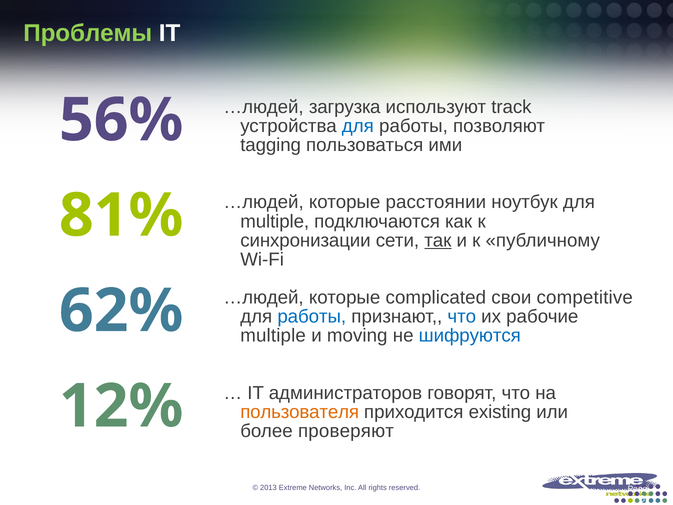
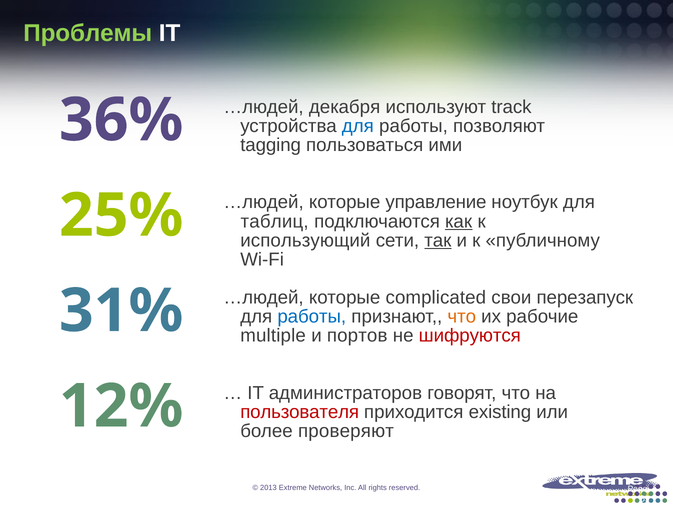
загрузка: загрузка -> декабря
56%: 56% -> 36%
расстоянии: расстоянии -> управление
81%: 81% -> 25%
multiple at (275, 221): multiple -> таблиц
как underline: none -> present
синхронизации: синхронизации -> использующий
competitive: competitive -> перезапуск
62%: 62% -> 31%
что at (462, 317) colour: blue -> orange
moving: moving -> портов
шифруются colour: blue -> red
пользователя colour: orange -> red
